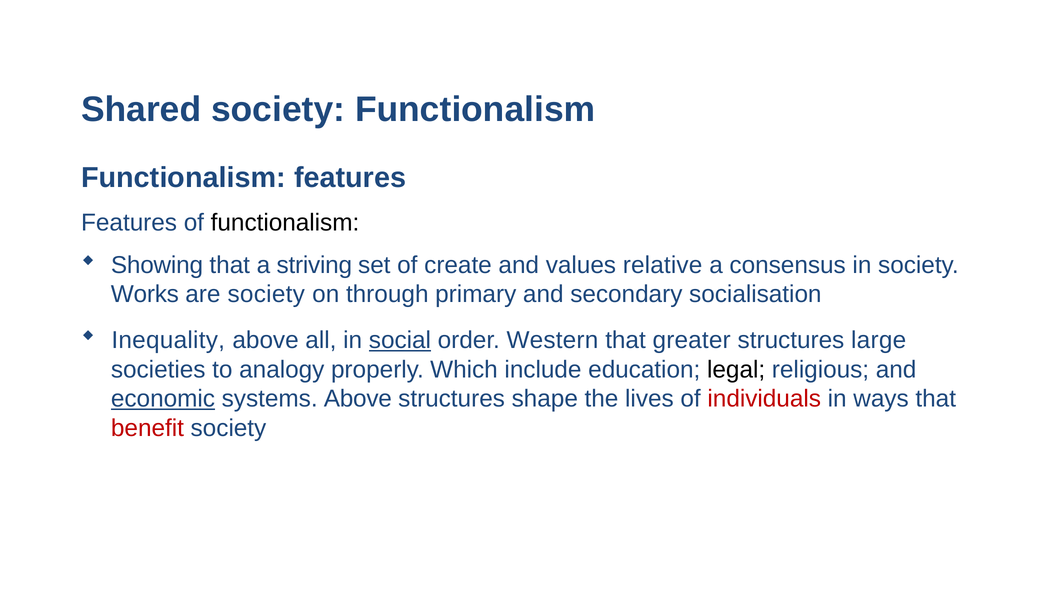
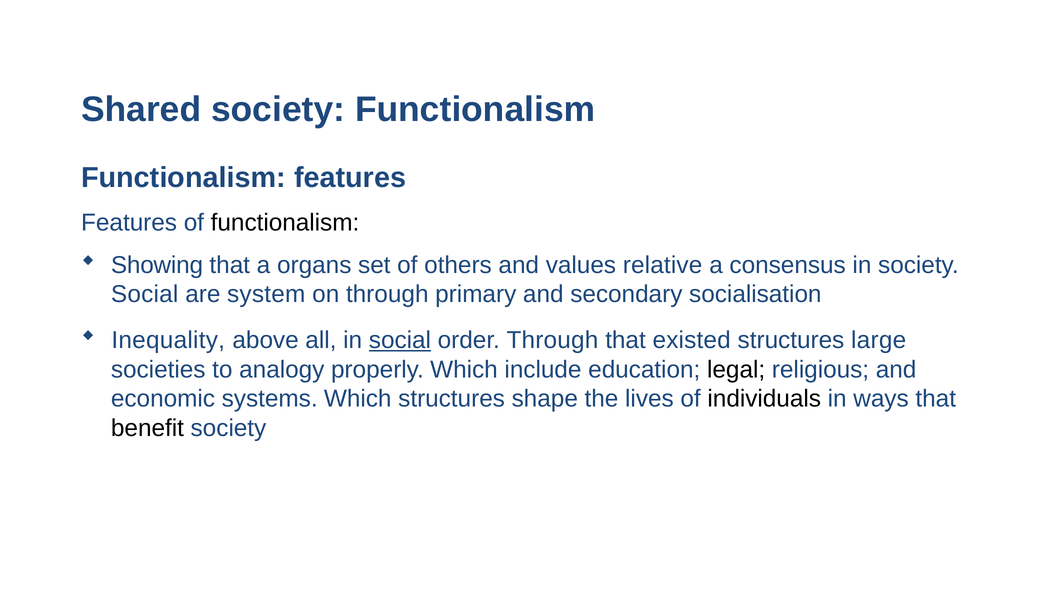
striving: striving -> organs
create: create -> others
Works at (145, 294): Works -> Social
are society: society -> system
order Western: Western -> Through
greater: greater -> existed
economic underline: present -> none
systems Above: Above -> Which
individuals colour: red -> black
benefit colour: red -> black
